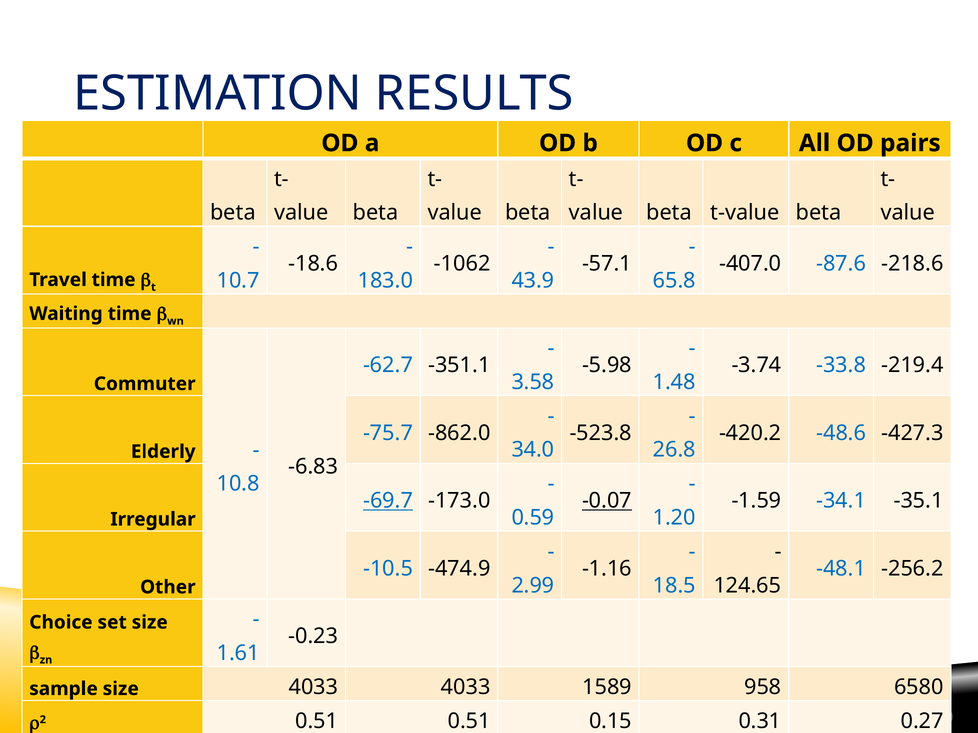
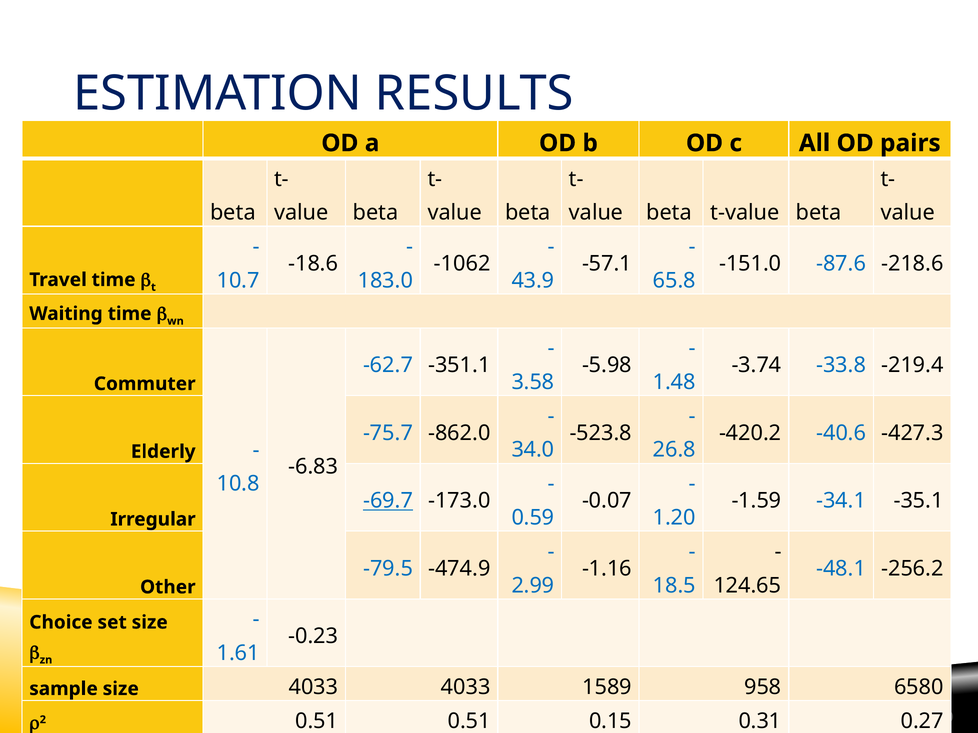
-407.0: -407.0 -> -151.0
-48.6: -48.6 -> -40.6
-0.07 underline: present -> none
-10.5: -10.5 -> -79.5
